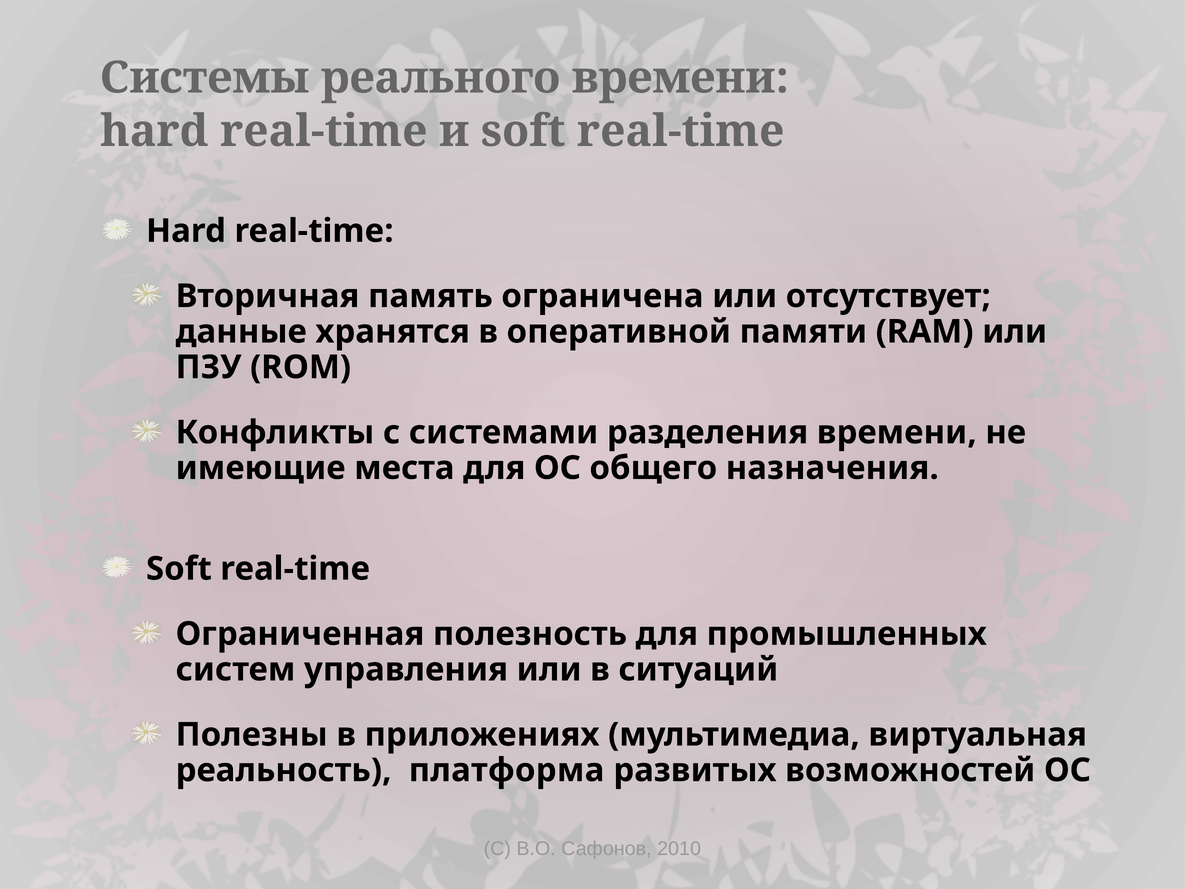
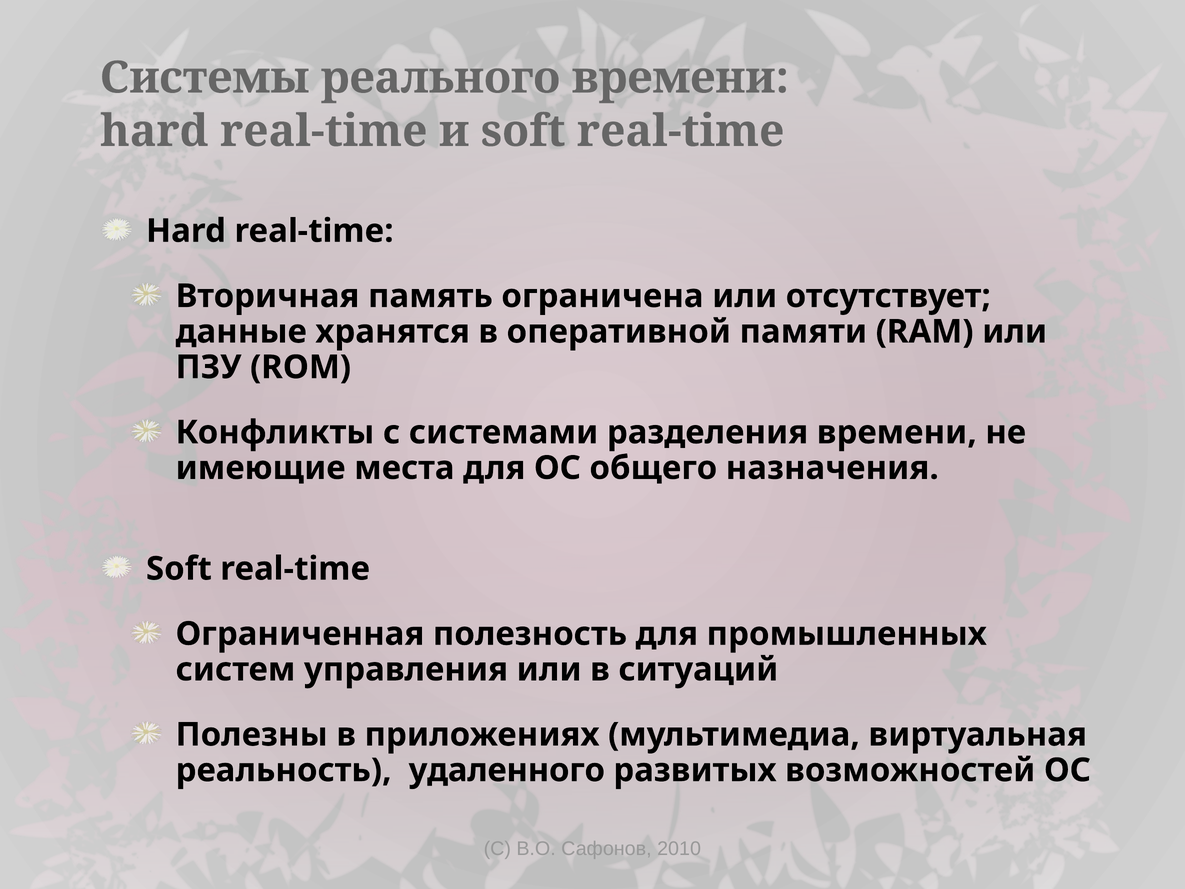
платформа: платформа -> удаленного
